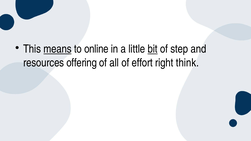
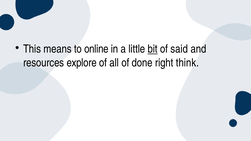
means underline: present -> none
step: step -> said
offering: offering -> explore
effort: effort -> done
